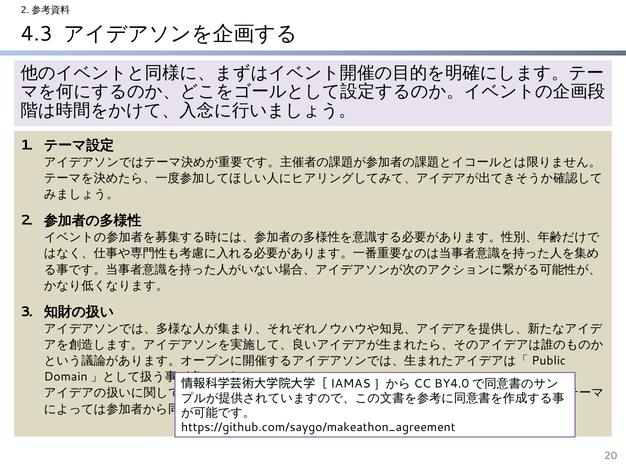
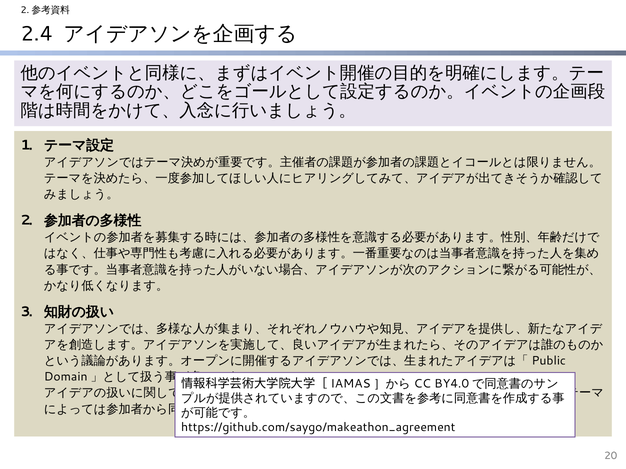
4.3: 4.3 -> 2.4
